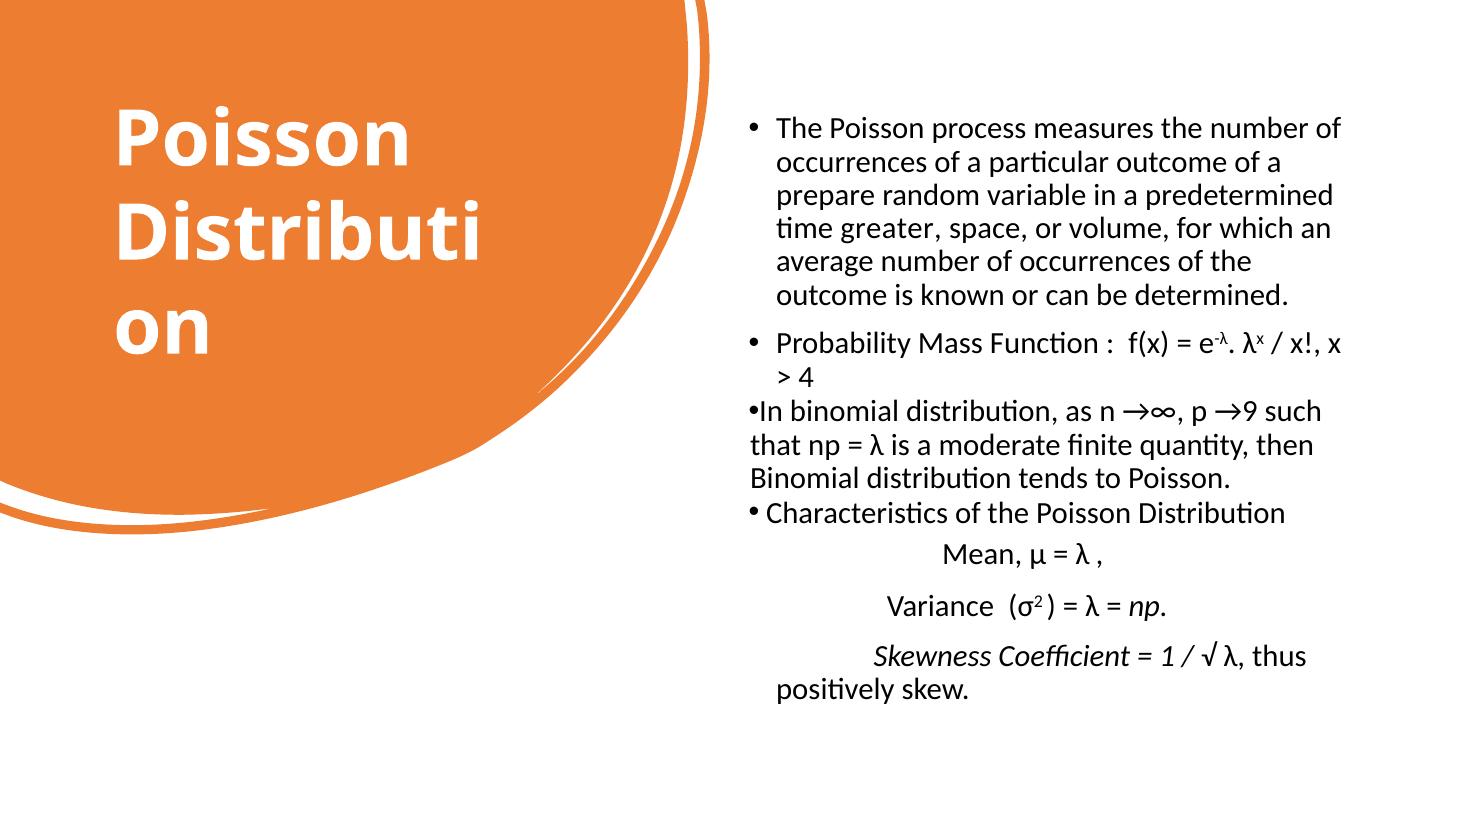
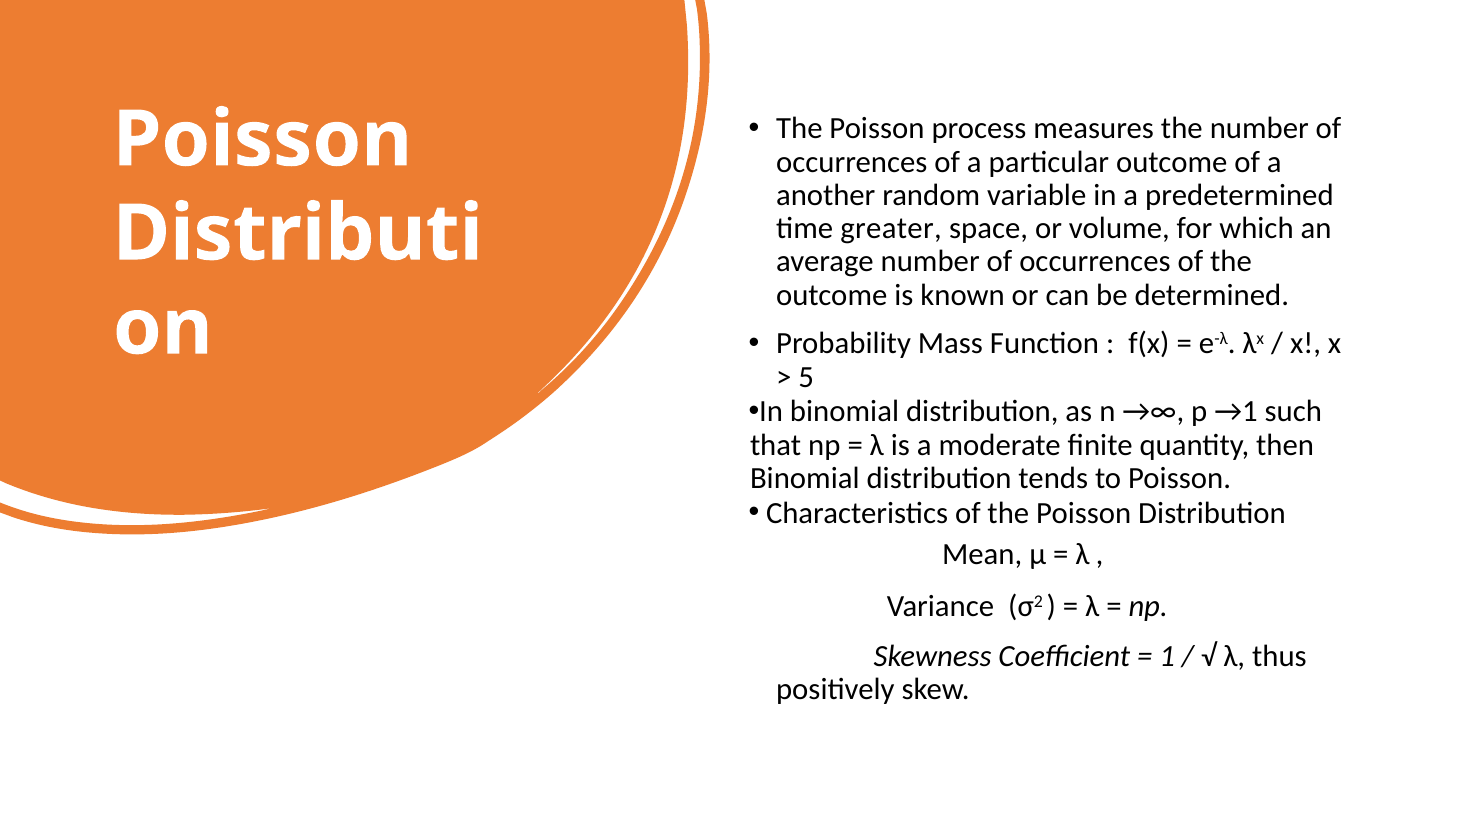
prepare: prepare -> another
4: 4 -> 5
→9: →9 -> →1
